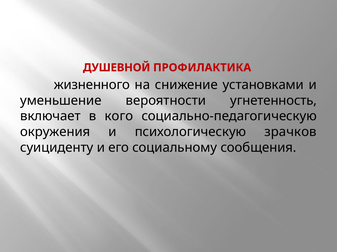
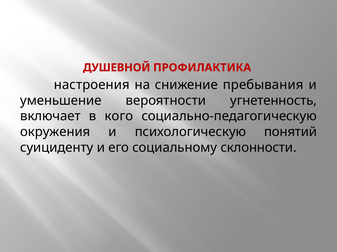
жизненного: жизненного -> настроения
установками: установками -> пребывания
зрачков: зрачков -> понятий
сообщения: сообщения -> склонности
